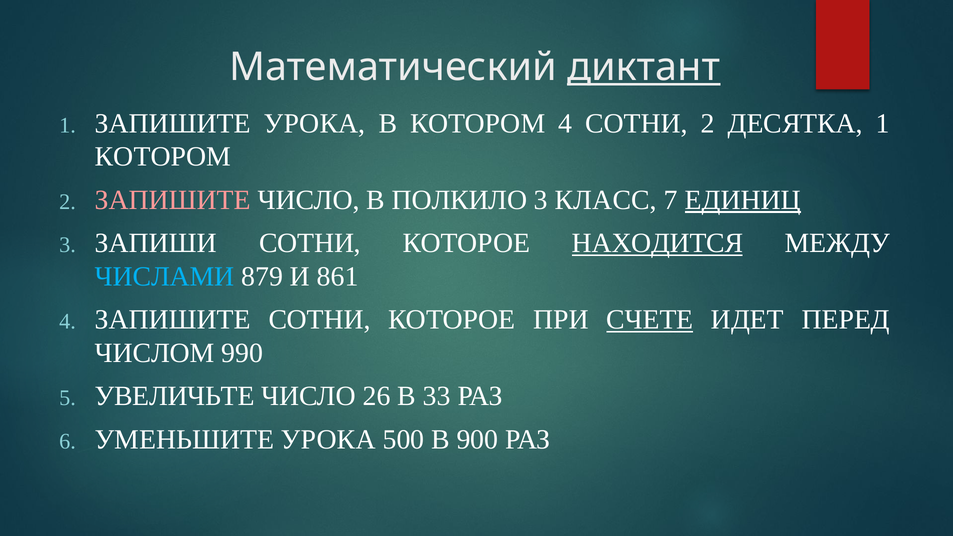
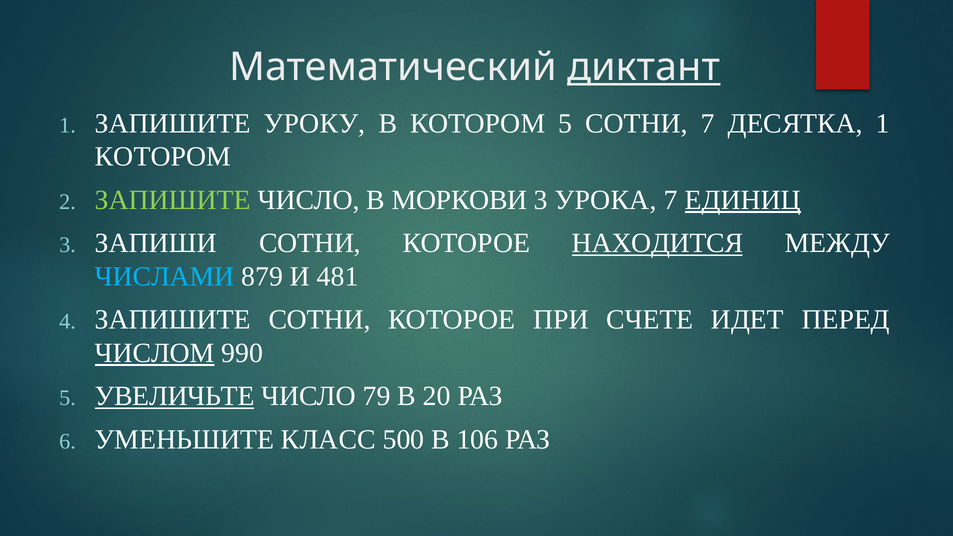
ЗАПИШИТЕ УРОКА: УРОКА -> УРОКУ
КОТОРОМ 4: 4 -> 5
СОТНИ 2: 2 -> 7
ЗАПИШИТЕ at (173, 200) colour: pink -> light green
ПОЛКИЛО: ПОЛКИЛО -> МОРКОВИ
КЛАСС: КЛАСС -> УРОКА
861: 861 -> 481
СЧЕТЕ underline: present -> none
ЧИСЛОМ underline: none -> present
УВЕЛИЧЬТЕ underline: none -> present
26: 26 -> 79
33: 33 -> 20
УМЕНЬШИТЕ УРОКА: УРОКА -> КЛАСС
900: 900 -> 106
